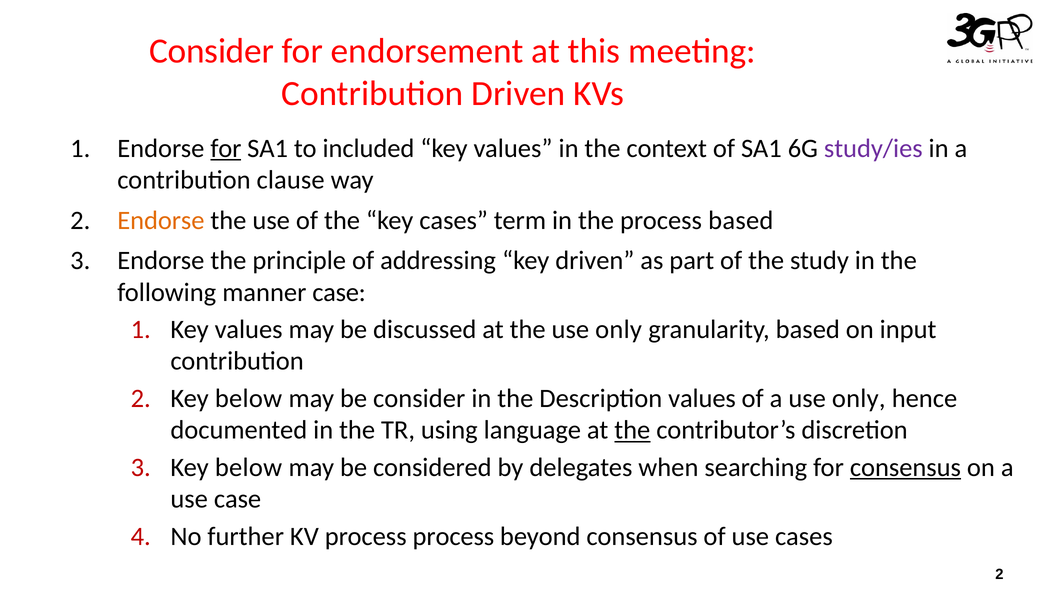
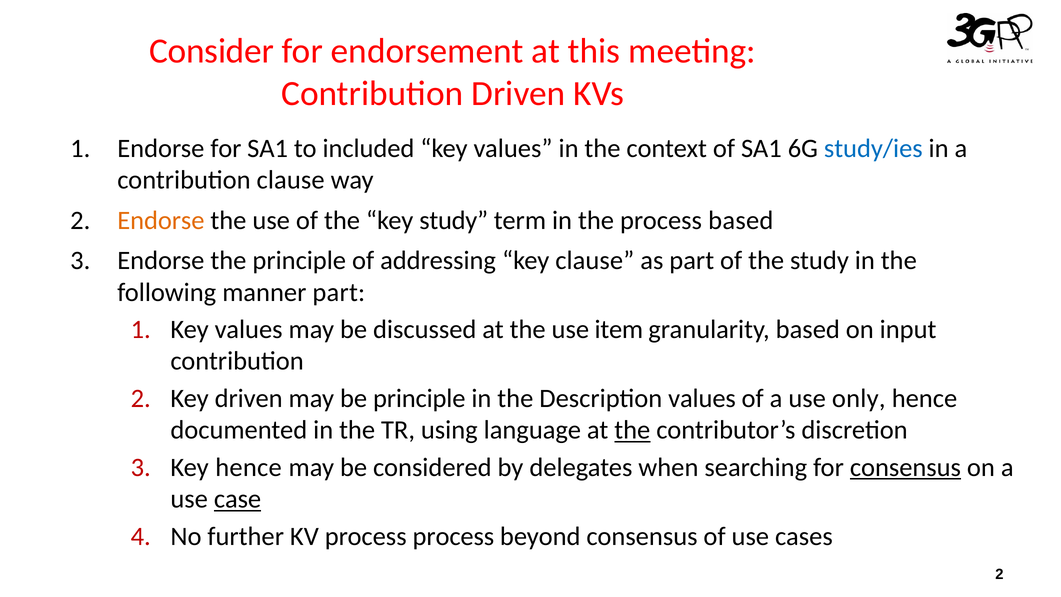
for at (226, 148) underline: present -> none
study/ies colour: purple -> blue
key cases: cases -> study
key driven: driven -> clause
manner case: case -> part
the use only: only -> item
below at (249, 398): below -> driven
be consider: consider -> principle
below at (249, 467): below -> hence
case at (238, 499) underline: none -> present
